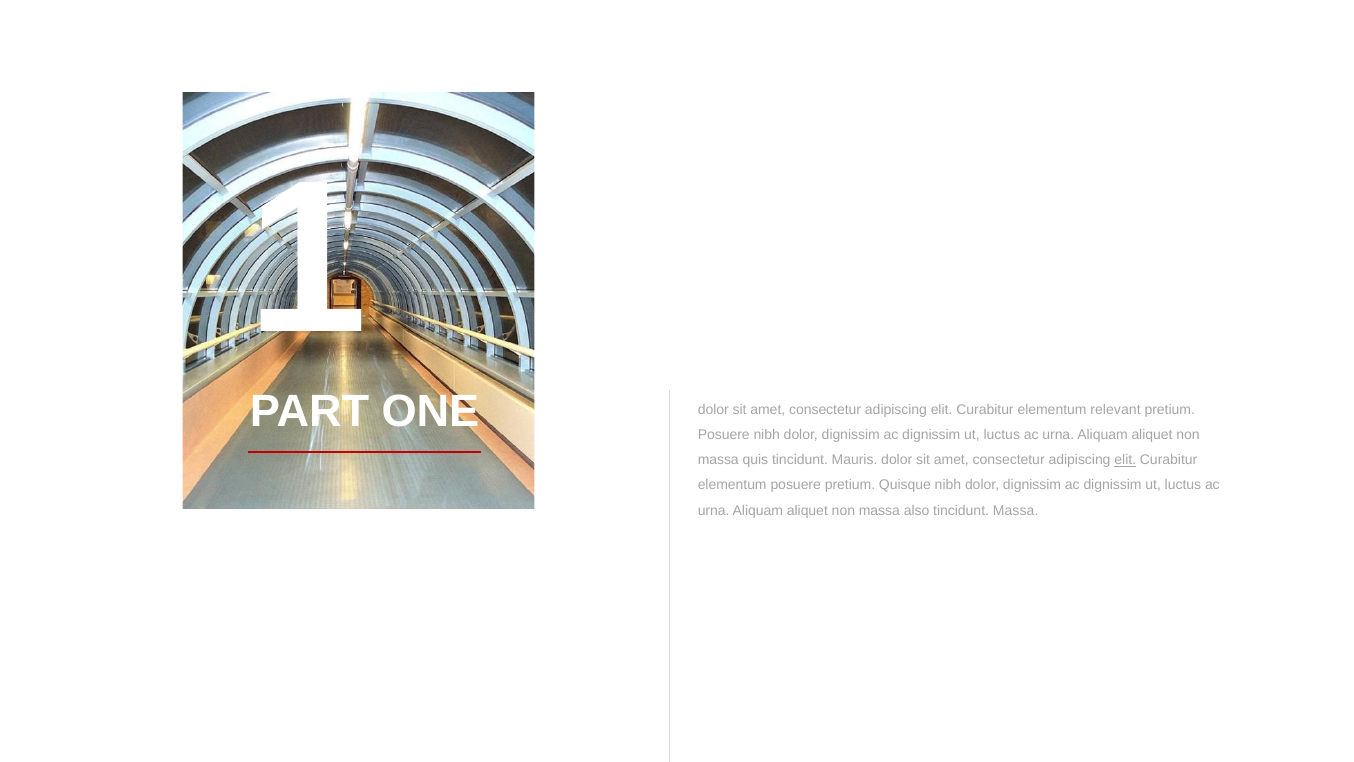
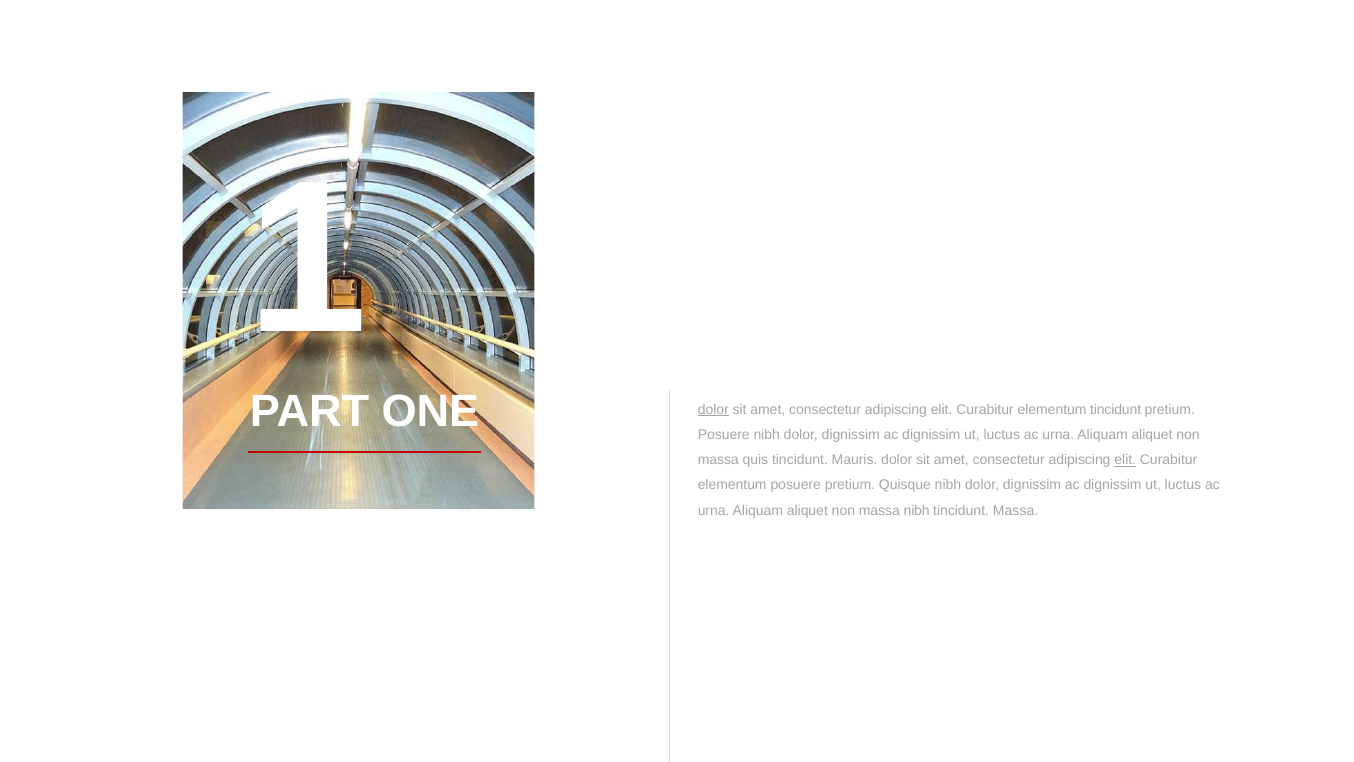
dolor at (713, 409) underline: none -> present
elementum relevant: relevant -> tincidunt
massa also: also -> nibh
